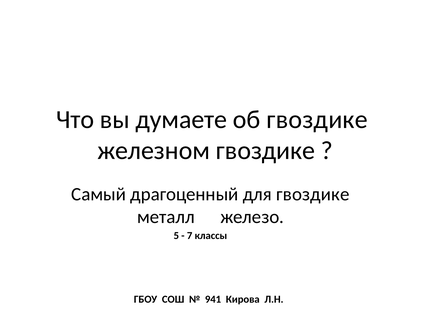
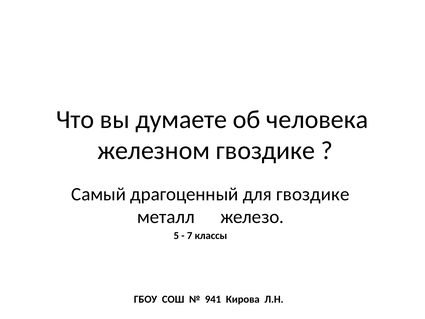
об гвоздике: гвоздике -> человека
